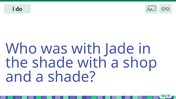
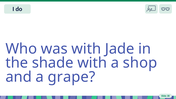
a shade: shade -> grape
